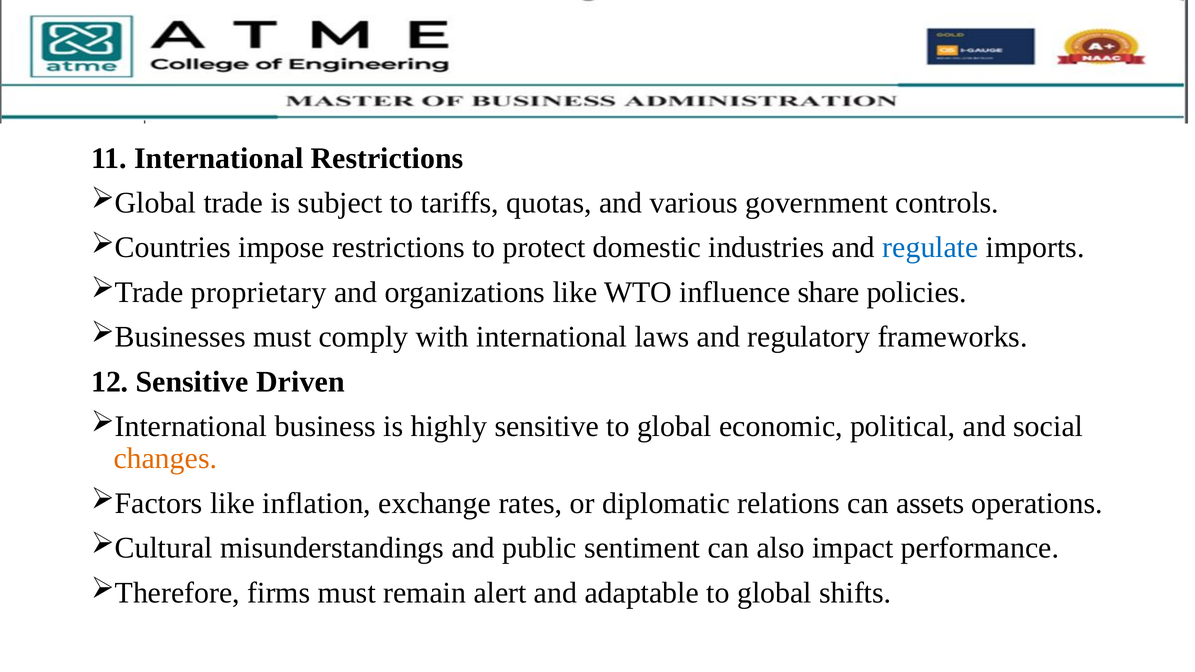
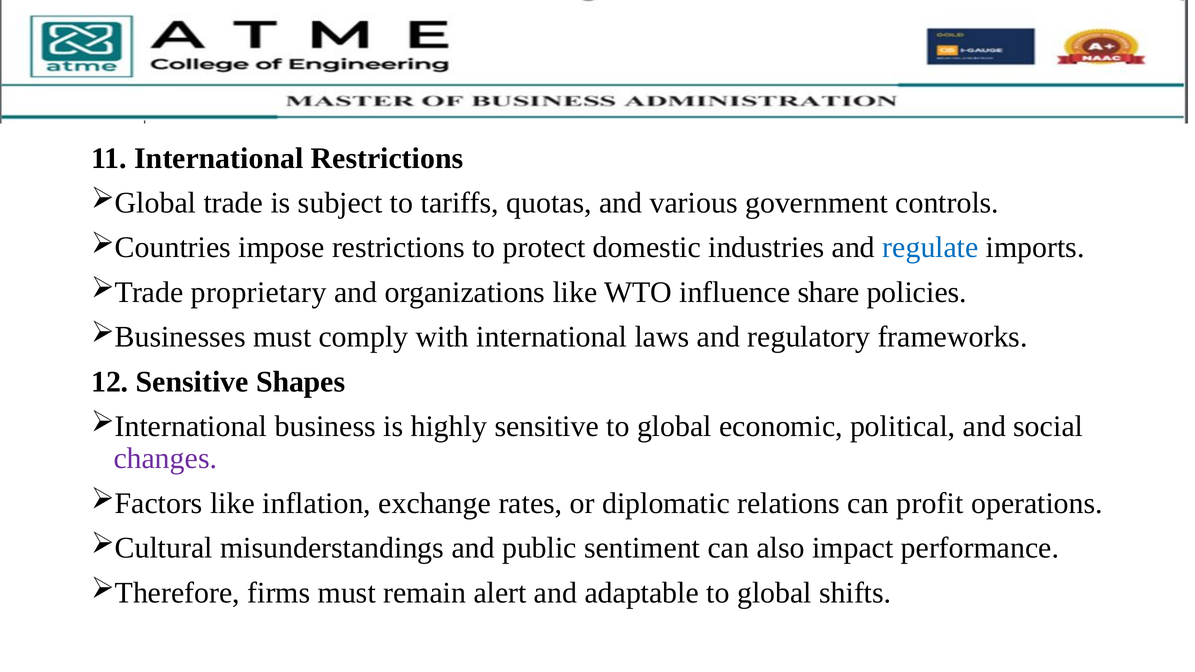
Driven: Driven -> Shapes
changes colour: orange -> purple
assets: assets -> profit
